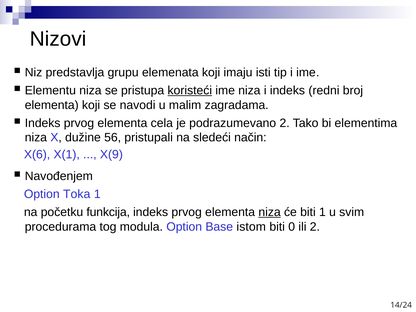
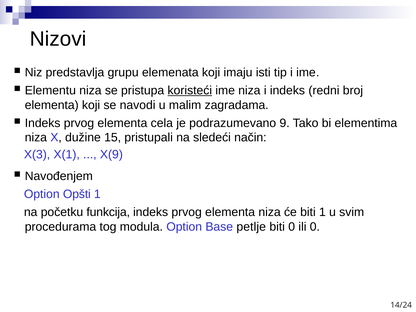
podrazumevano 2: 2 -> 9
56: 56 -> 15
X(6: X(6 -> X(3
Toka: Toka -> Opšti
niza at (270, 212) underline: present -> none
istom: istom -> petlje
ili 2: 2 -> 0
